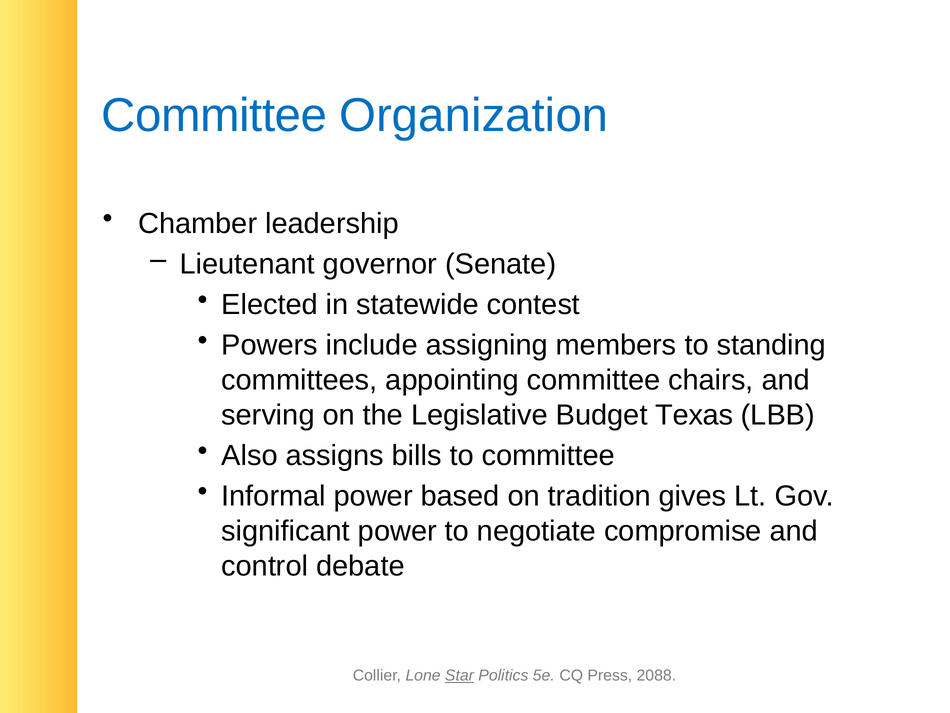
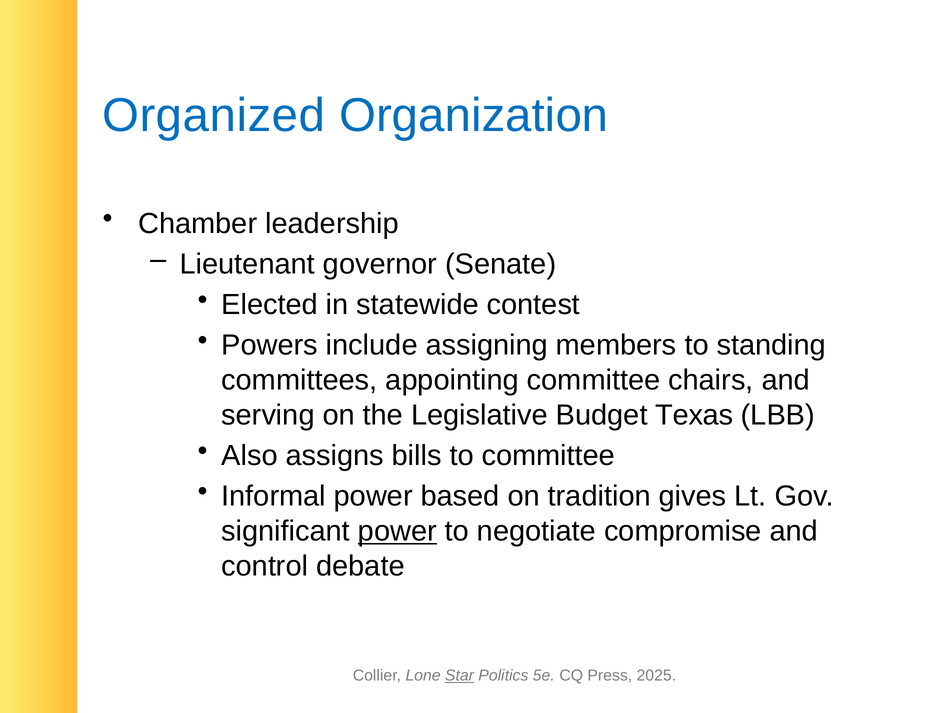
Committee at (214, 115): Committee -> Organized
power at (397, 531) underline: none -> present
2088: 2088 -> 2025
